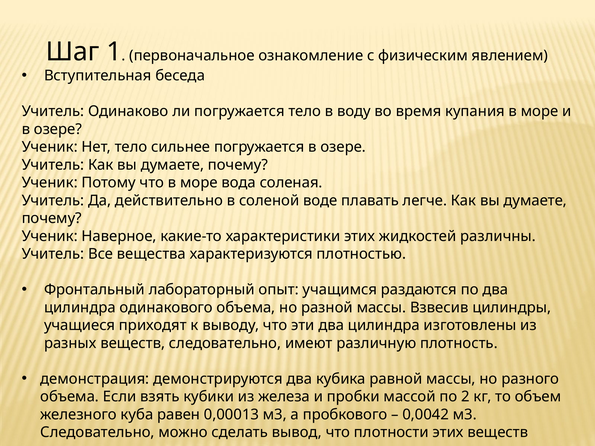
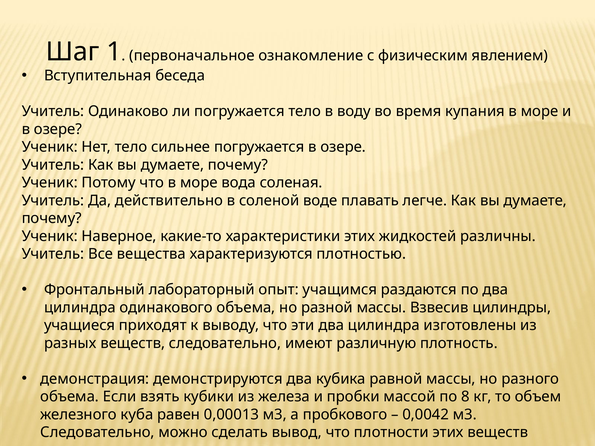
2: 2 -> 8
